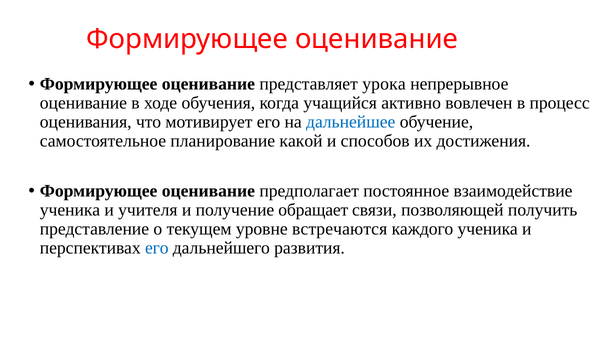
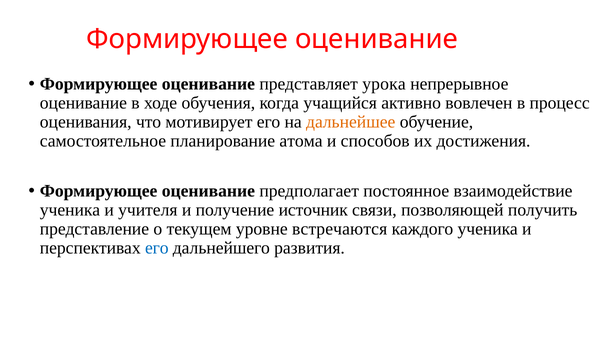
дальнейшее colour: blue -> orange
какой: какой -> атома
обращает: обращает -> источник
